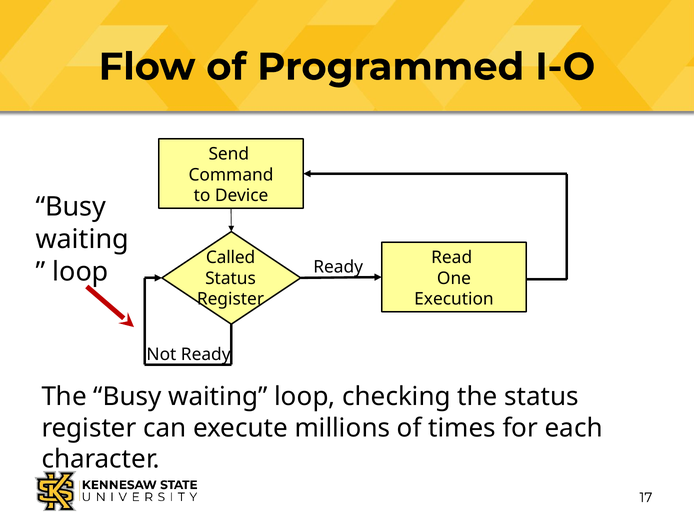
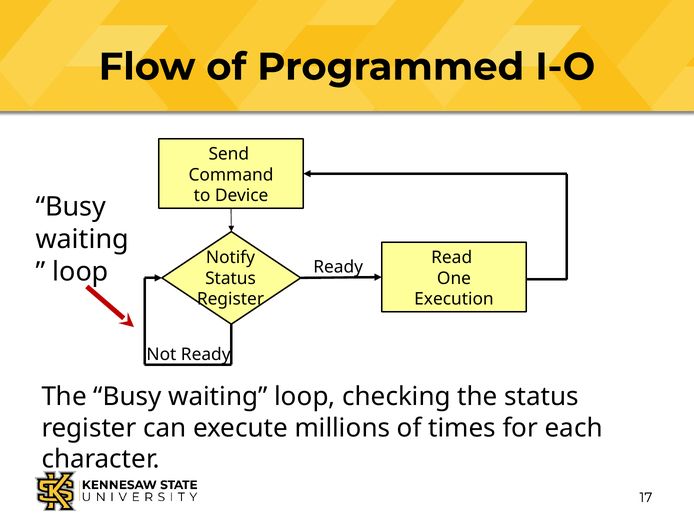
Called: Called -> Notify
